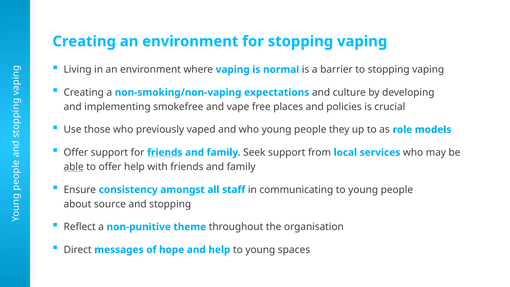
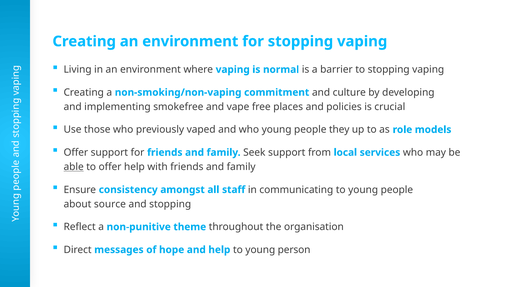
expectations: expectations -> commitment
friends at (165, 152) underline: present -> none
spaces: spaces -> person
